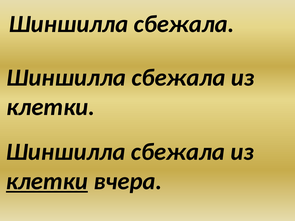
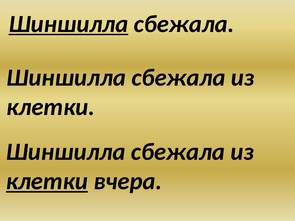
Шиншилла at (68, 24) underline: none -> present
